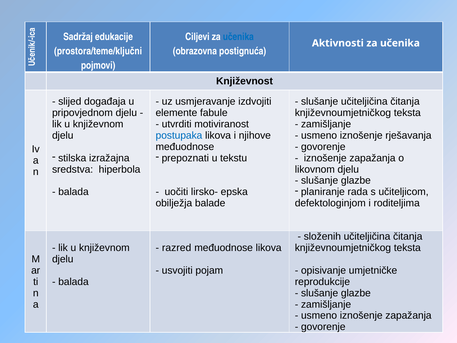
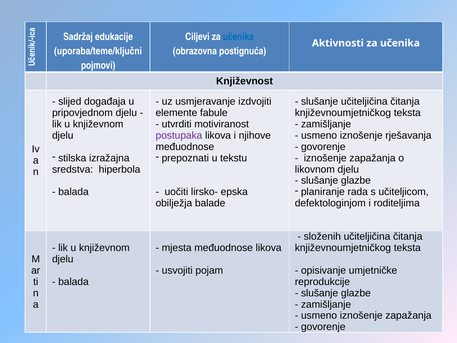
prostora/teme/ključni: prostora/teme/ključni -> uporaba/teme/ključni
postupaka colour: blue -> purple
razred: razred -> mjesta
